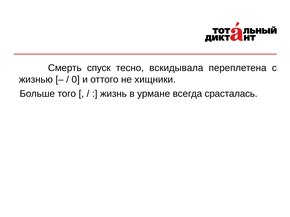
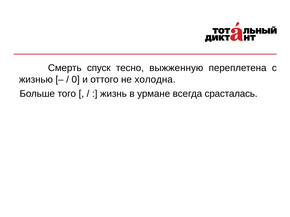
вскидывала: вскидывала -> выжженную
хищники: хищники -> холодна
